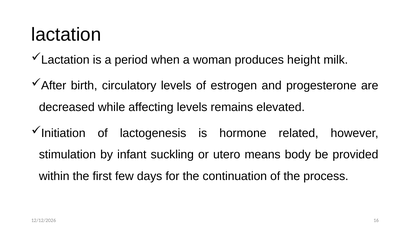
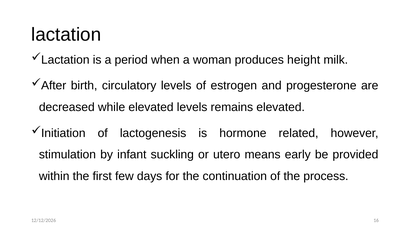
while affecting: affecting -> elevated
body: body -> early
